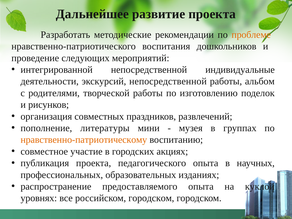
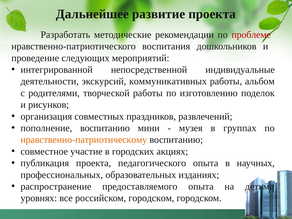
проблеме colour: orange -> red
экскурсий непосредственной: непосредственной -> коммуникативных
пополнение литературы: литературы -> воспитанию
куклой: куклой -> детьми
